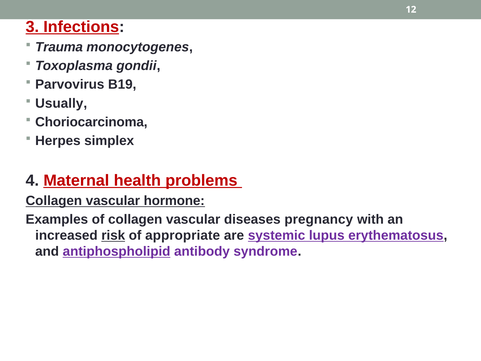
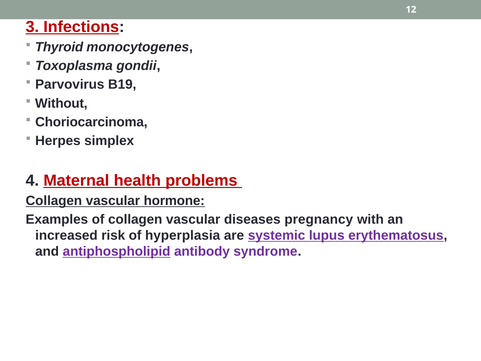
Trauma: Trauma -> Thyroid
Usually: Usually -> Without
risk underline: present -> none
appropriate: appropriate -> hyperplasia
